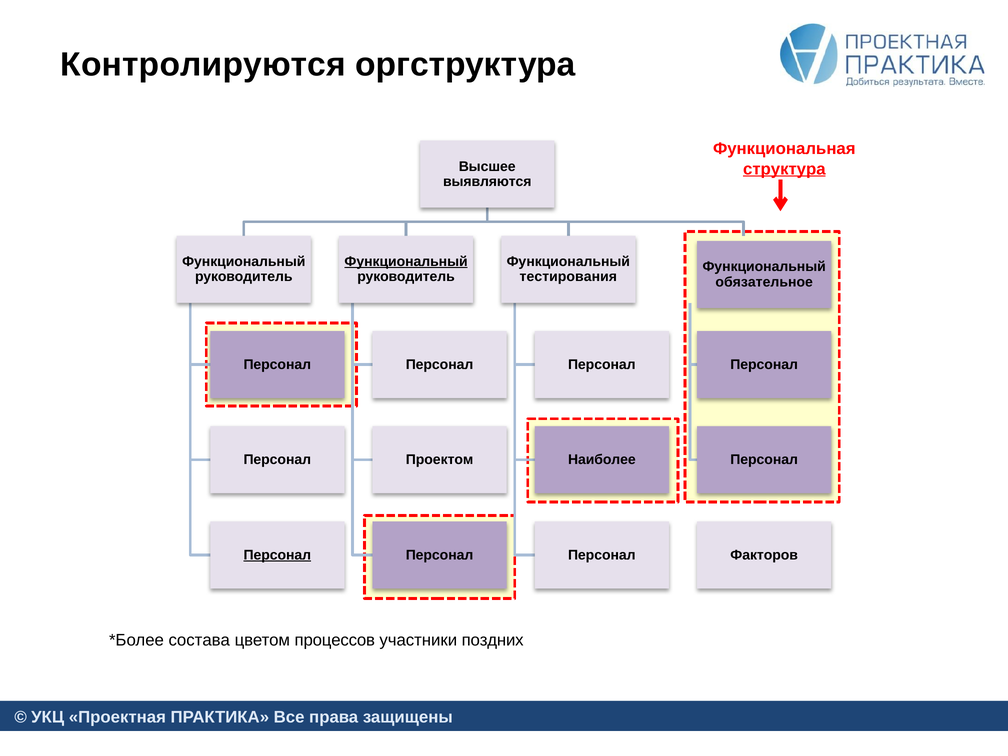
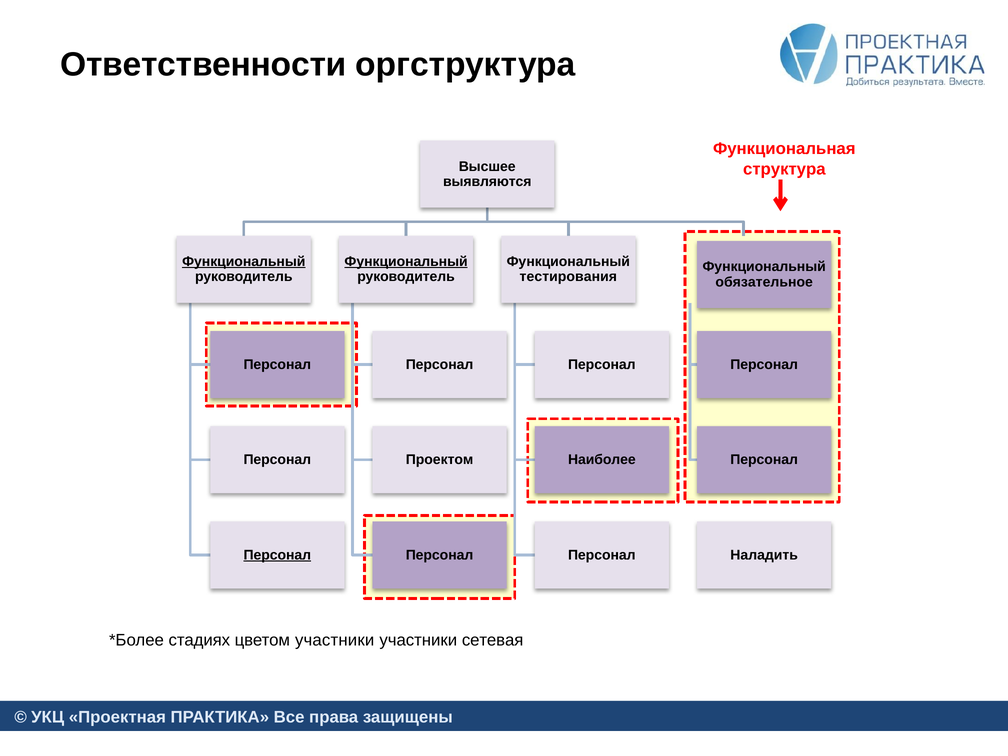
Контролируются: Контролируются -> Ответственности
структура underline: present -> none
Функциональный at (244, 262) underline: none -> present
Факторов: Факторов -> Наладить
состава: состава -> стадиях
цветом процессов: процессов -> участники
поздних: поздних -> сетевая
